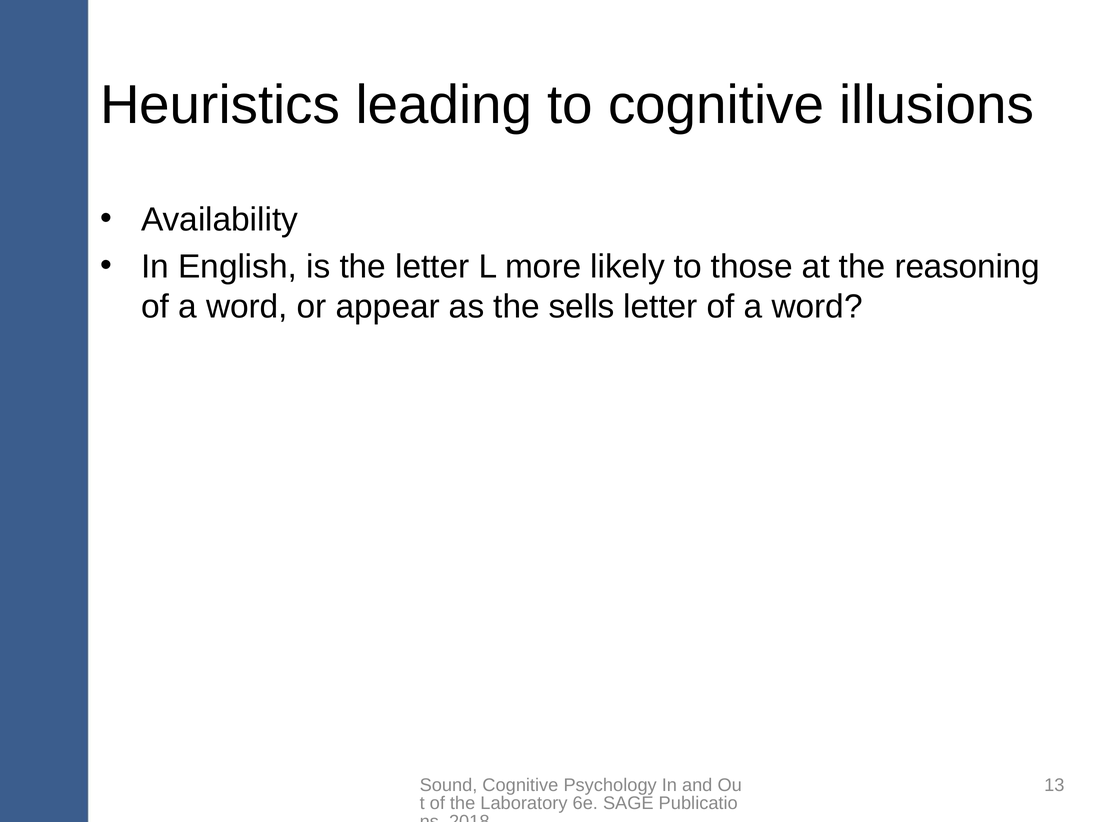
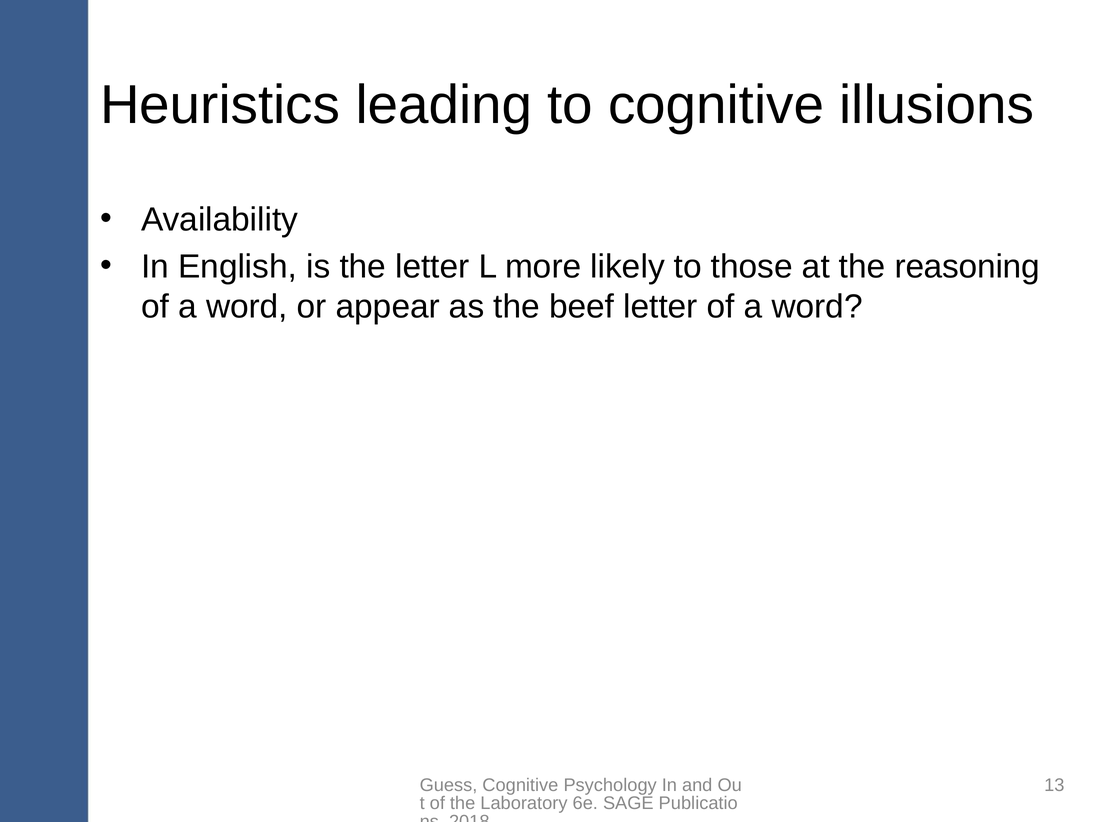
sells: sells -> beef
Sound: Sound -> Guess
